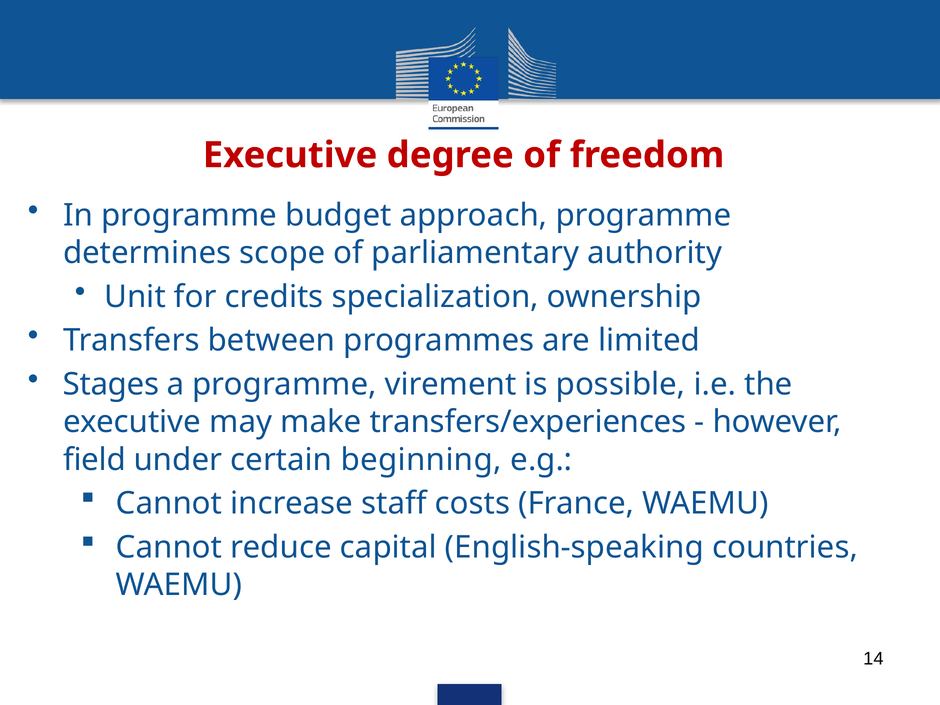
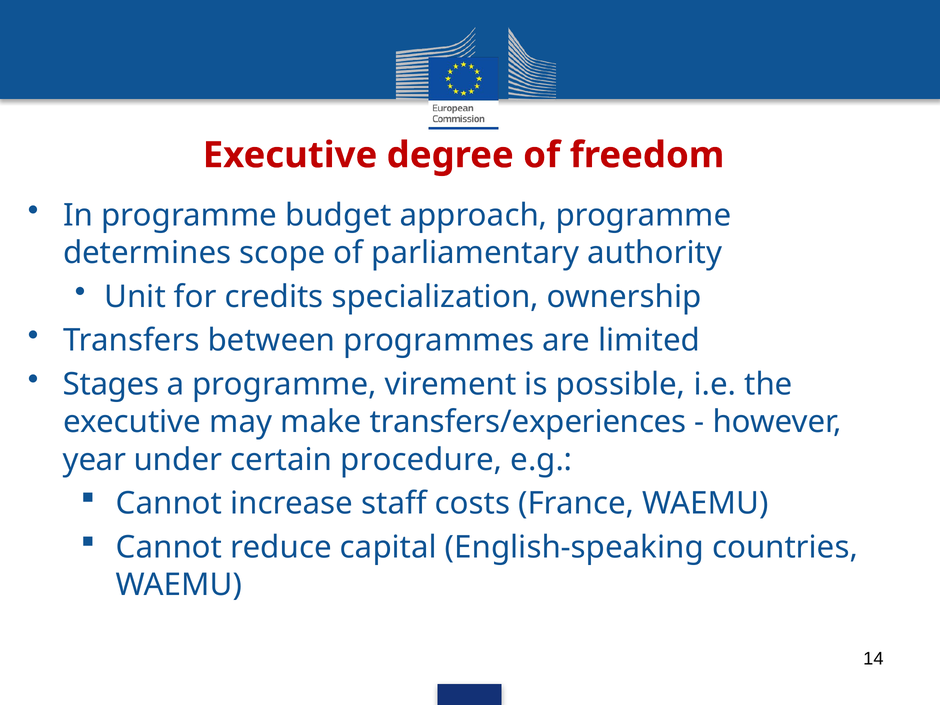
field: field -> year
beginning: beginning -> procedure
